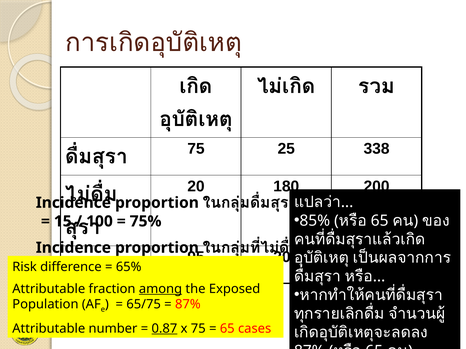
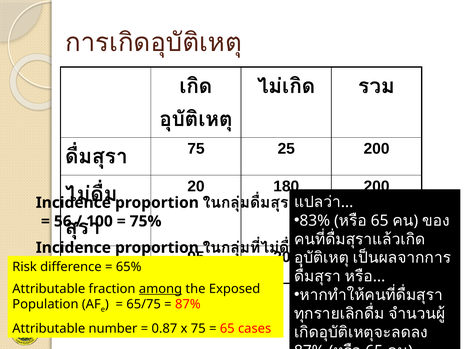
25 338: 338 -> 200
85%: 85% -> 83%
15: 15 -> 56
0.87 underline: present -> none
